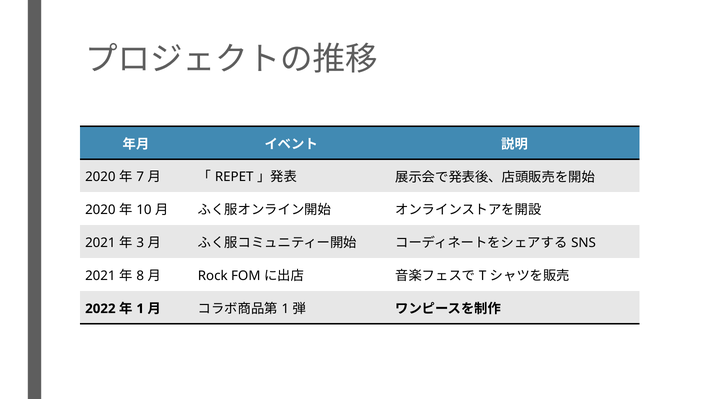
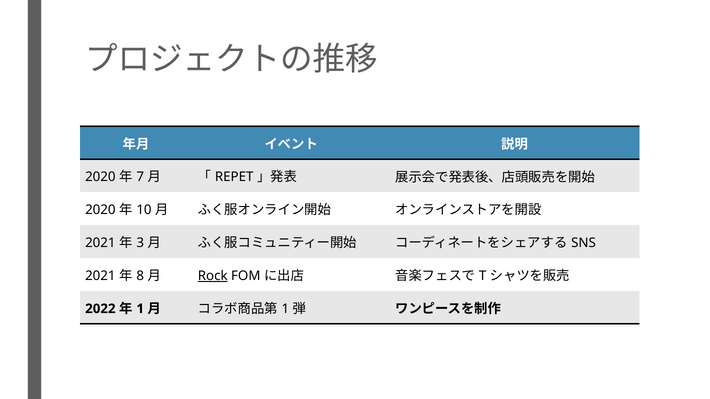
Rock underline: none -> present
